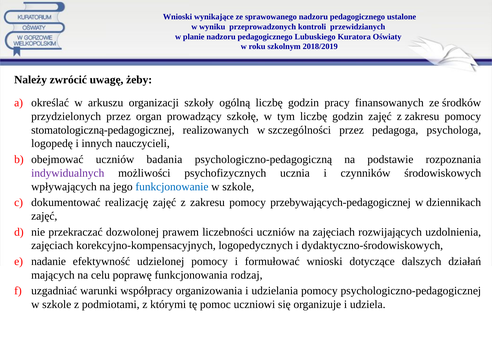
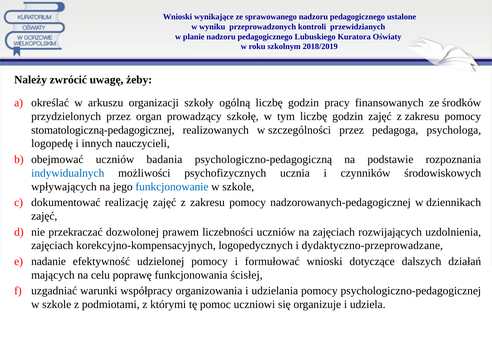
indywidualnych colour: purple -> blue
przebywających-pedagogicznej: przebywających-pedagogicznej -> nadzorowanych-pedagogicznej
dydaktyczno-środowiskowych: dydaktyczno-środowiskowych -> dydaktyczno-przeprowadzane
rodzaj: rodzaj -> ścisłej
